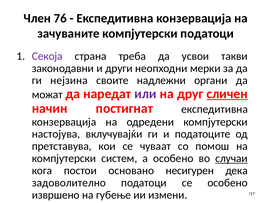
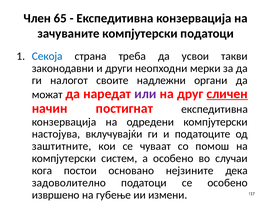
76: 76 -> 65
Секоја colour: purple -> blue
нејзина: нејзина -> налогот
претставува: претставува -> заштитните
случаи underline: present -> none
несигурен: несигурен -> нејзините
